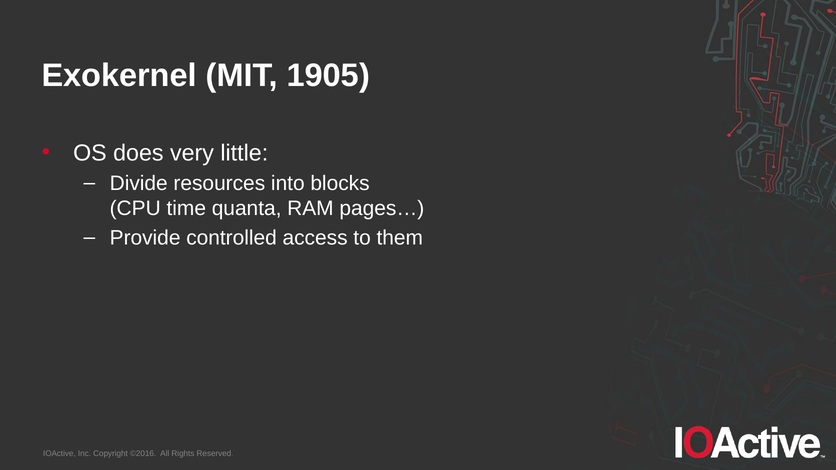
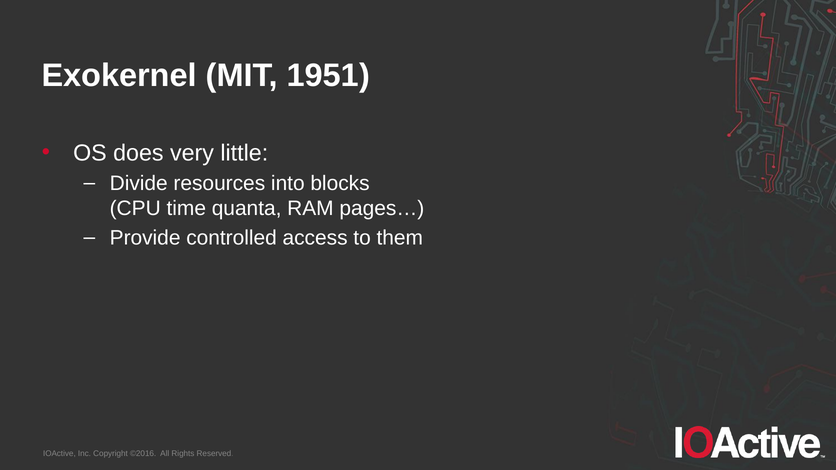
1905: 1905 -> 1951
